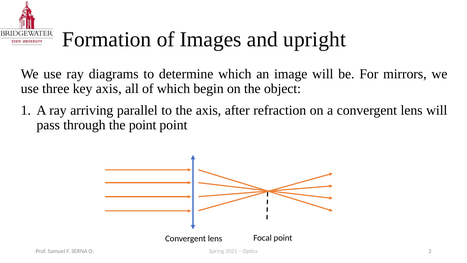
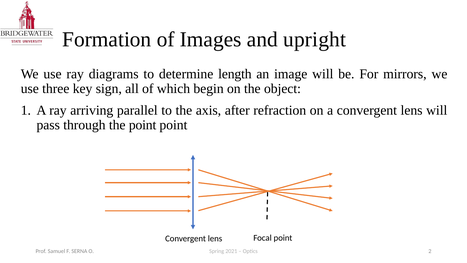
determine which: which -> length
key axis: axis -> sign
